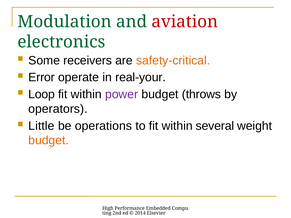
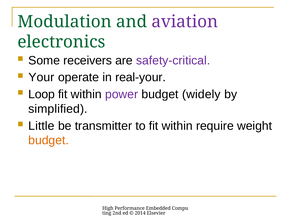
aviation colour: red -> purple
safety-critical colour: orange -> purple
Error: Error -> Your
throws: throws -> widely
operators: operators -> simplified
operations: operations -> transmitter
several: several -> require
